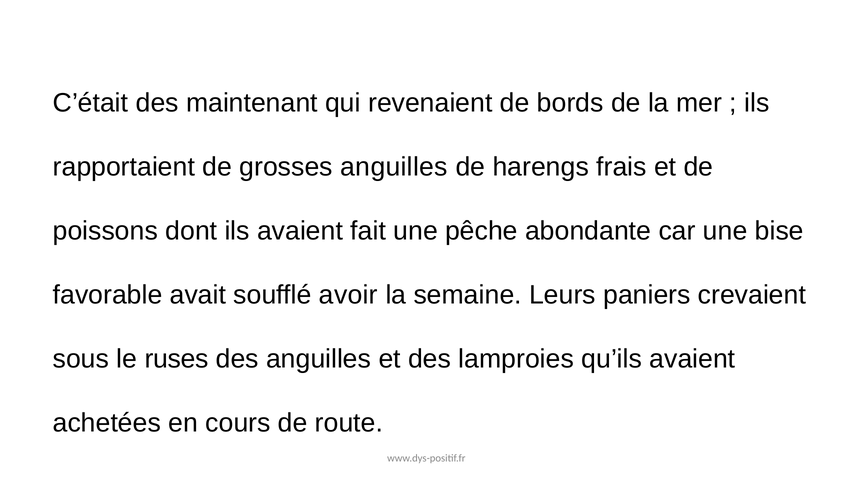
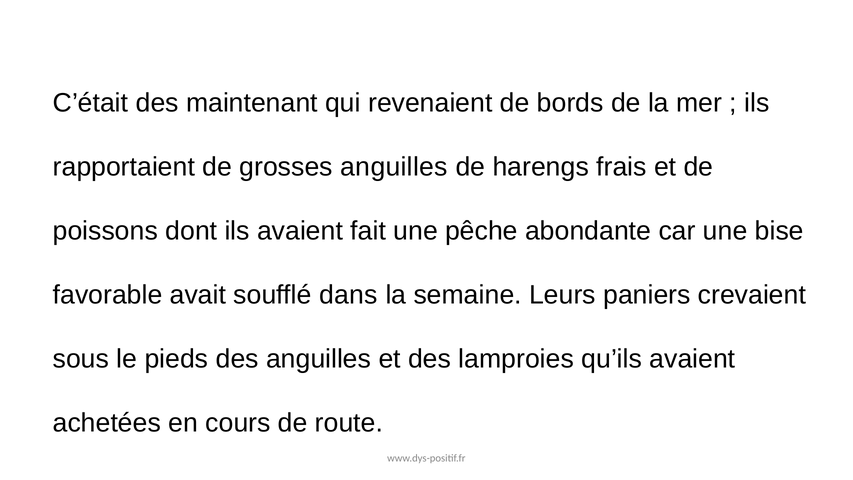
avoir: avoir -> dans
ruses: ruses -> pieds
